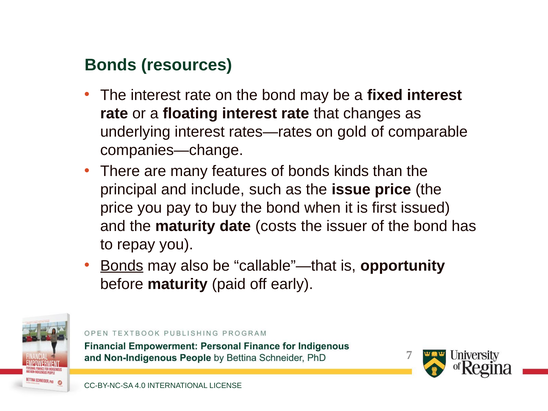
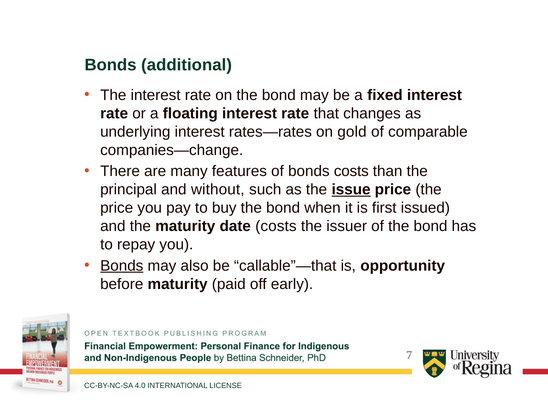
resources: resources -> additional
bonds kinds: kinds -> costs
include: include -> without
issue underline: none -> present
